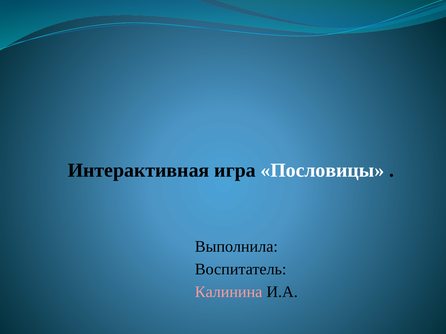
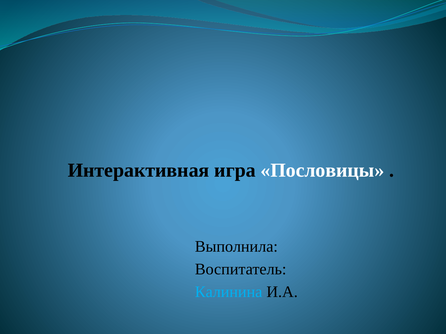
Калинина colour: pink -> light blue
